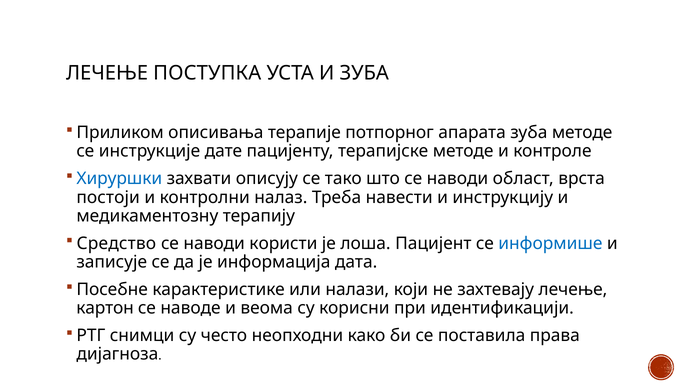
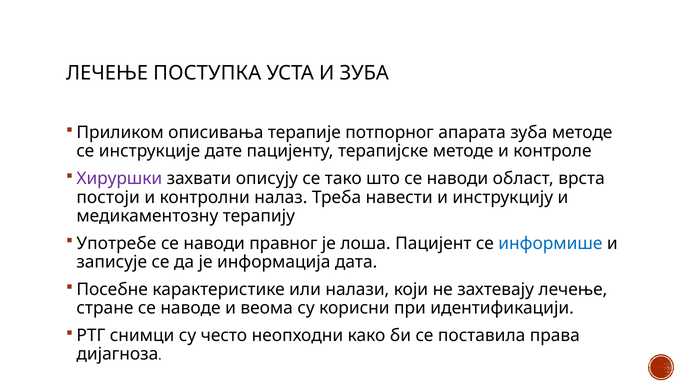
Хируршки colour: blue -> purple
Средство: Средство -> Употребе
користи: користи -> правног
картон: картон -> стране
